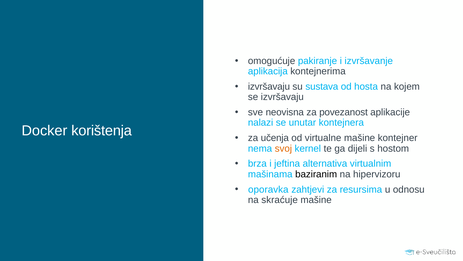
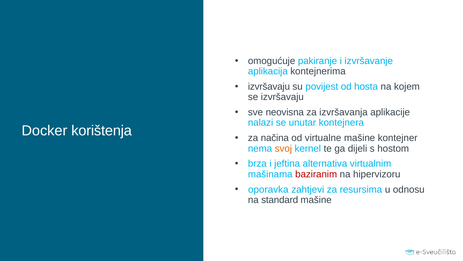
sustava: sustava -> povijest
povezanost: povezanost -> izvršavanja
učenja: učenja -> načina
baziranim colour: black -> red
skraćuje: skraćuje -> standard
